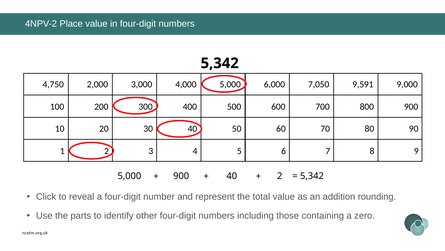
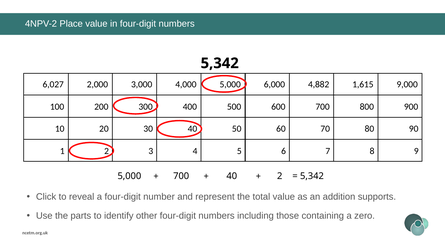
4,750: 4,750 -> 6,027
7,050: 7,050 -> 4,882
9,591: 9,591 -> 1,615
5,000 900: 900 -> 700
rounding: rounding -> supports
